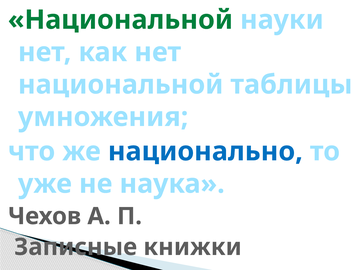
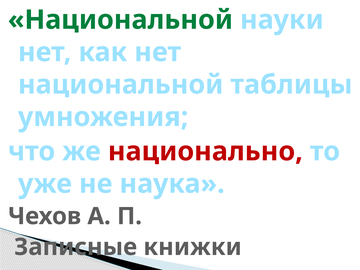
национально colour: blue -> red
